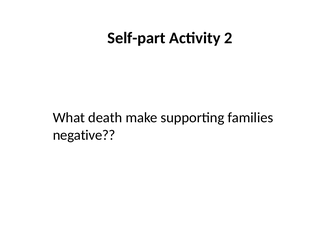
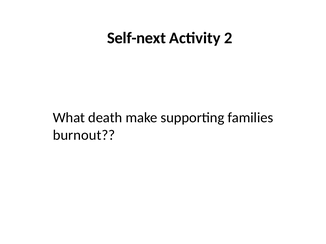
Self-part: Self-part -> Self-next
negative: negative -> burnout
